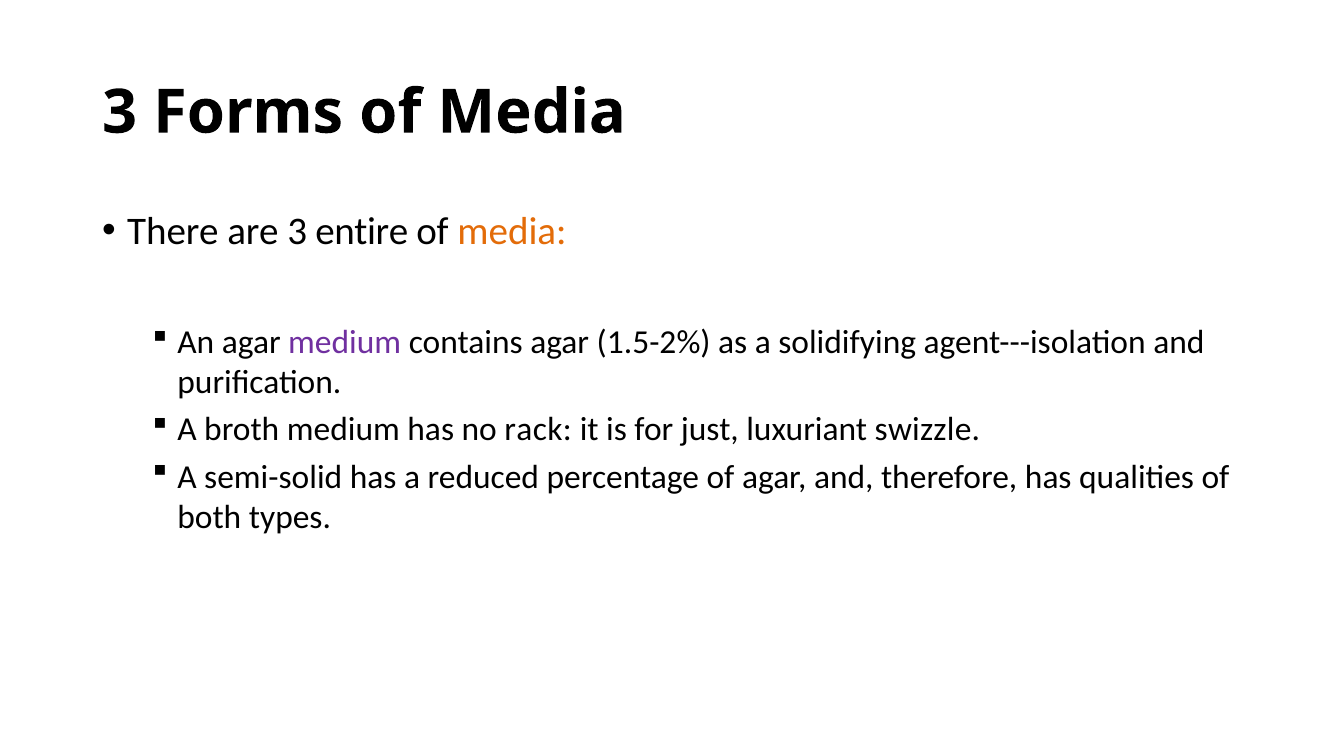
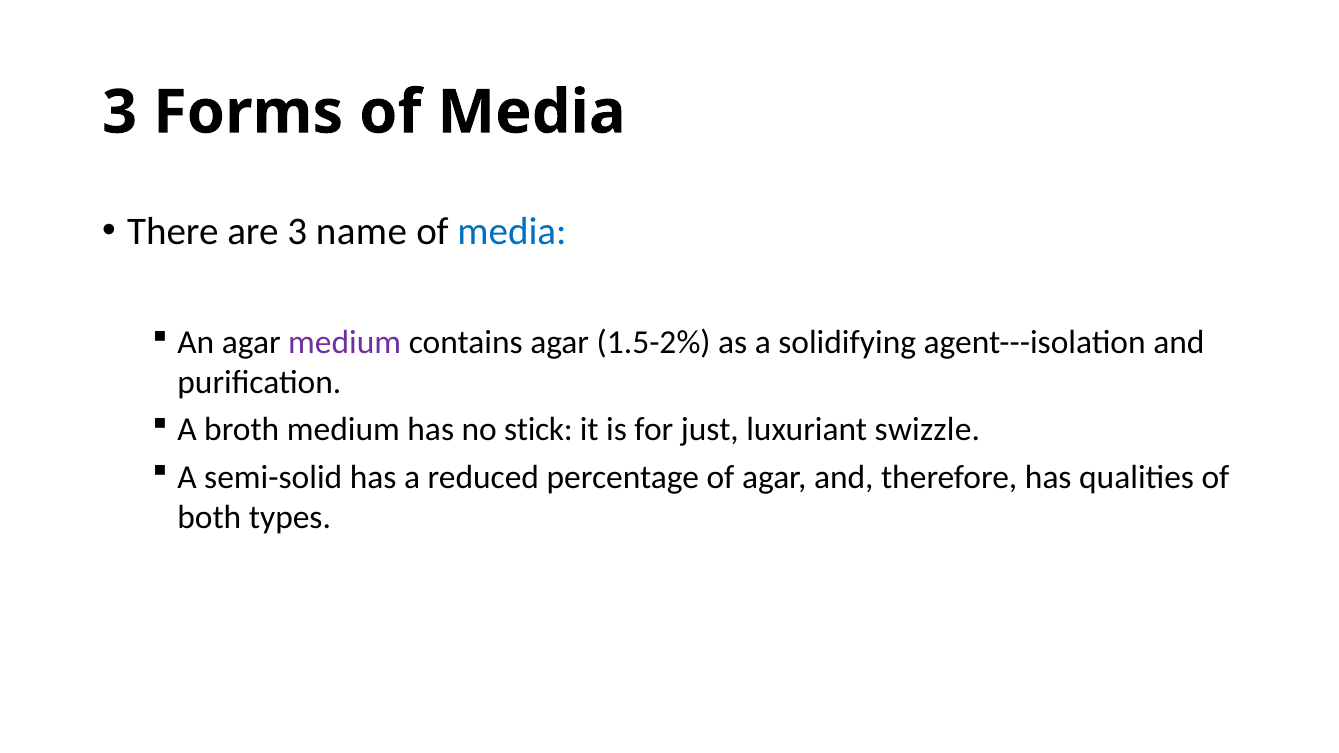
entire: entire -> name
media at (512, 232) colour: orange -> blue
rack: rack -> stick
